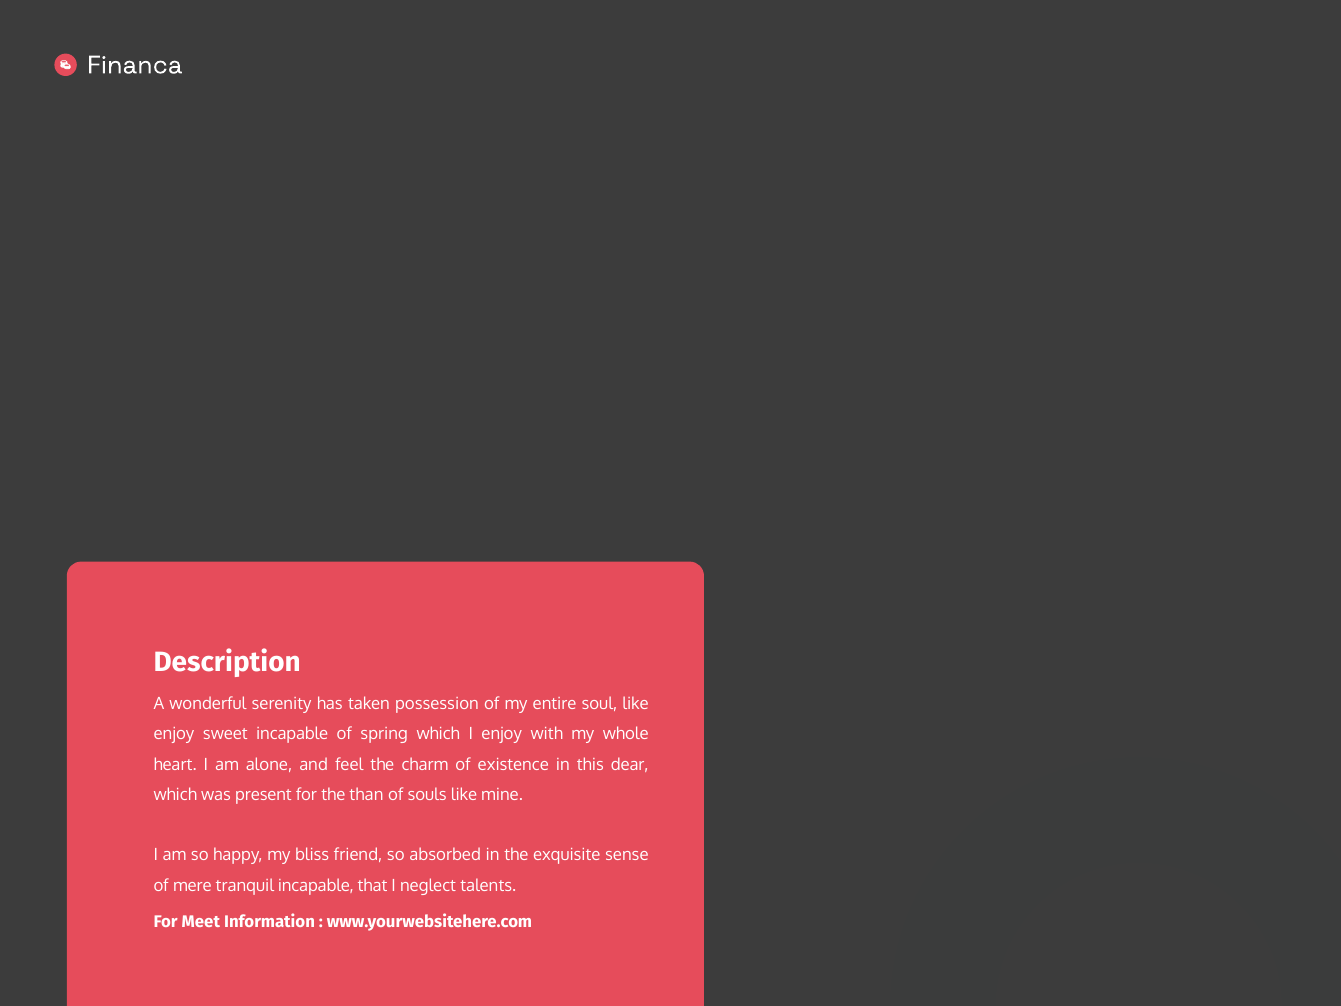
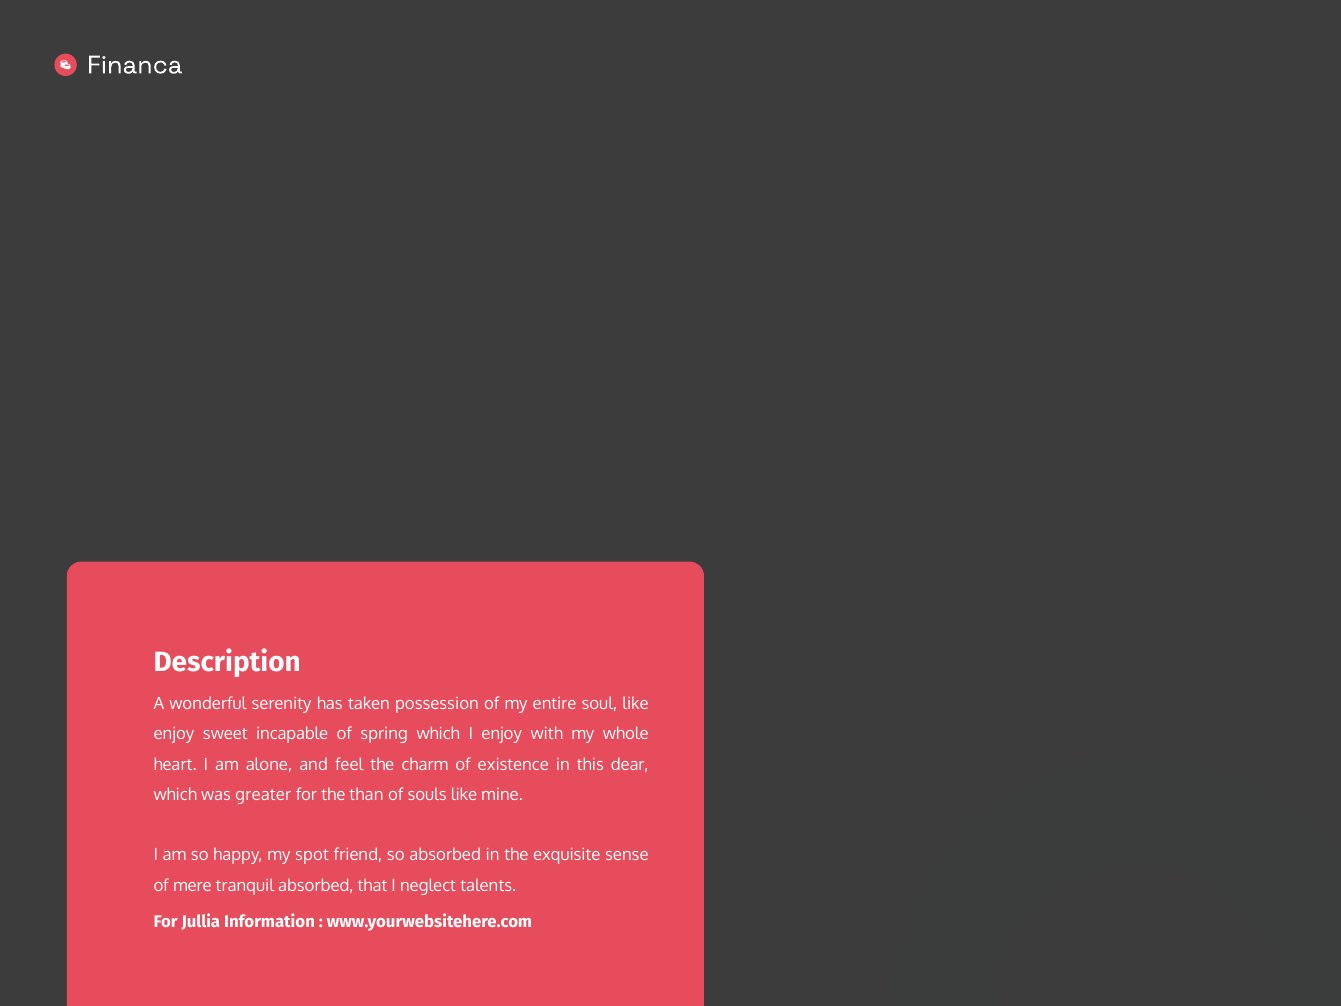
present: present -> greater
bliss: bliss -> spot
tranquil incapable: incapable -> absorbed
Meet: Meet -> Jullia
